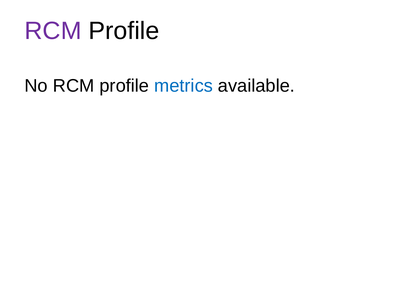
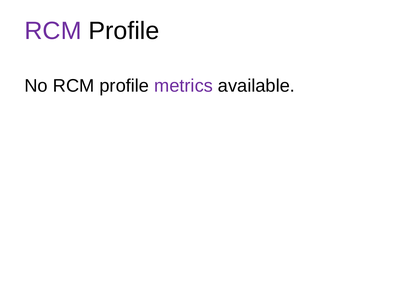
metrics colour: blue -> purple
